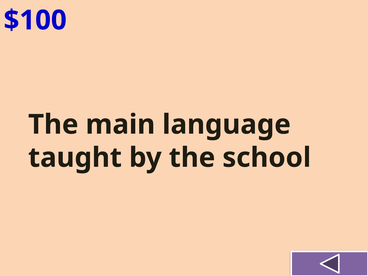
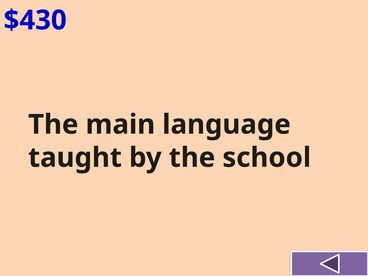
$100: $100 -> $430
